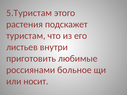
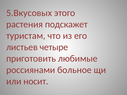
5.Туристам: 5.Туристам -> 5.Вкусовых
внутри: внутри -> четыре
